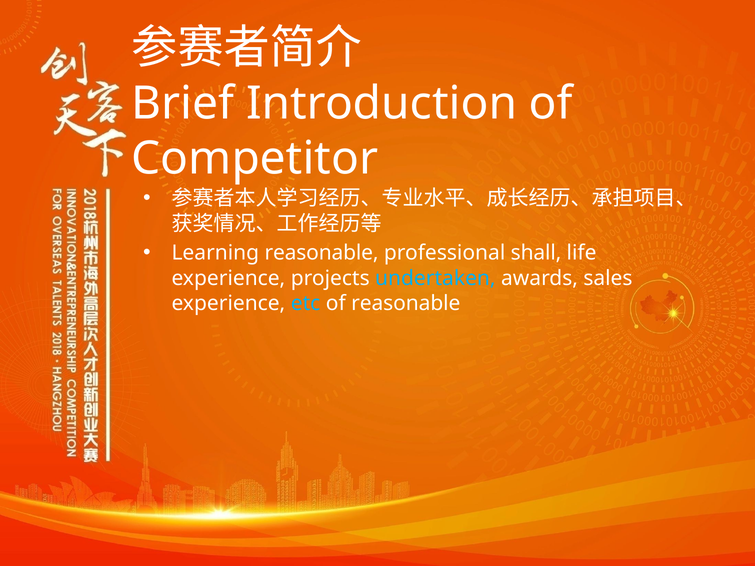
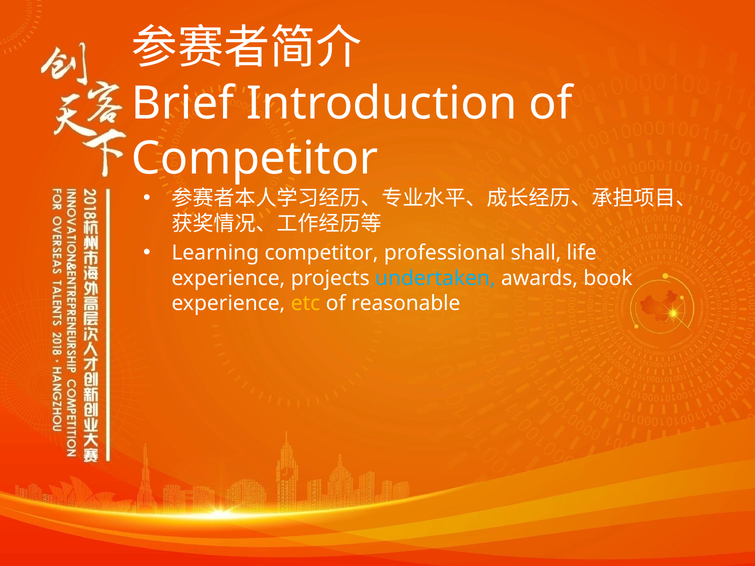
Learning reasonable: reasonable -> competitor
sales: sales -> book
etc colour: light blue -> yellow
